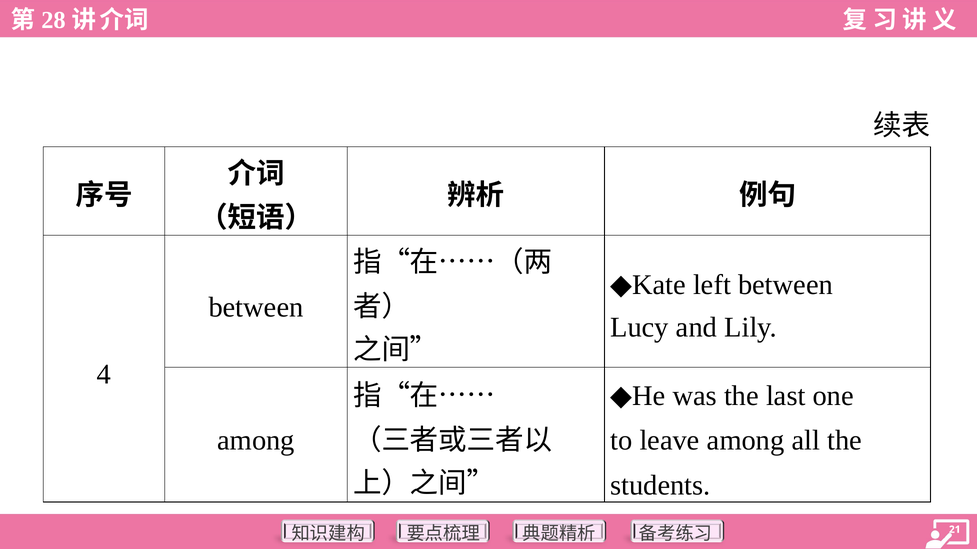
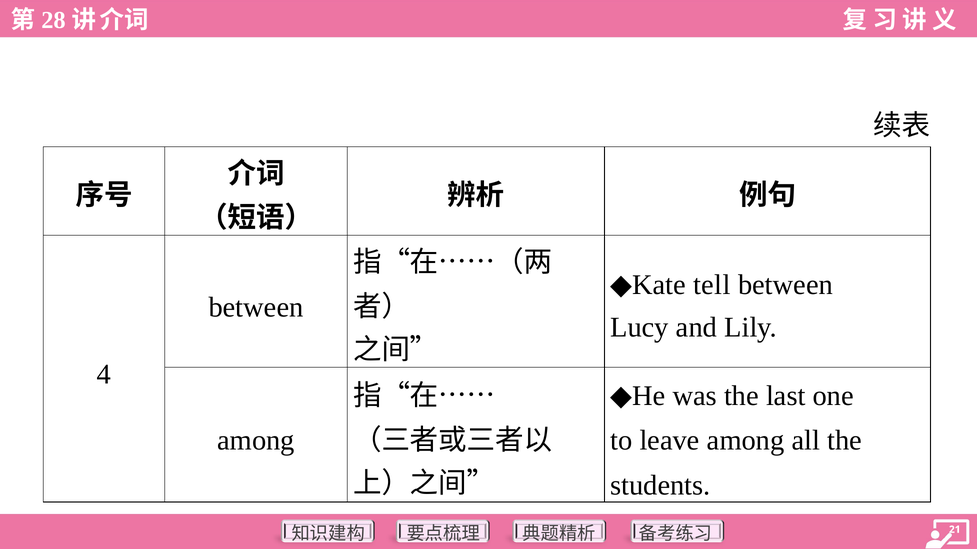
left: left -> tell
